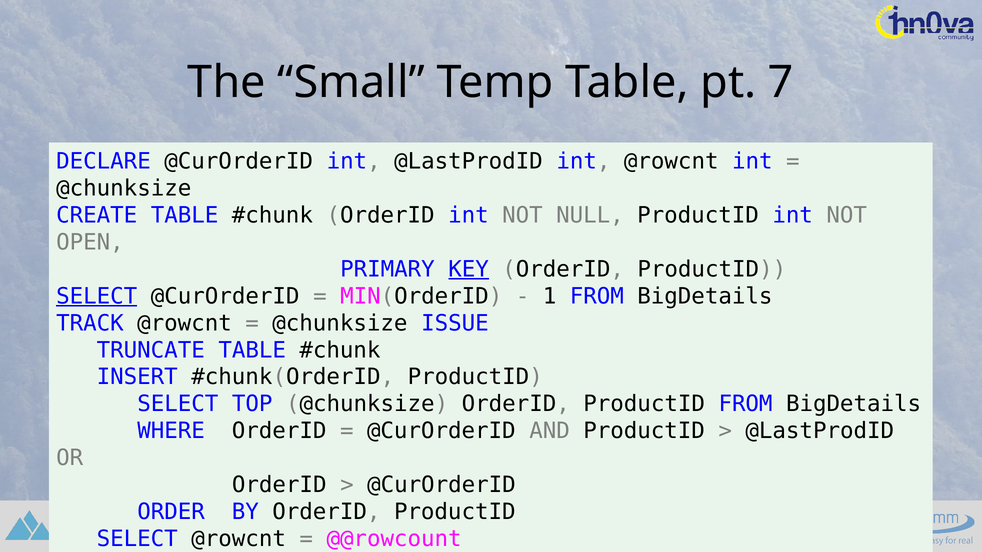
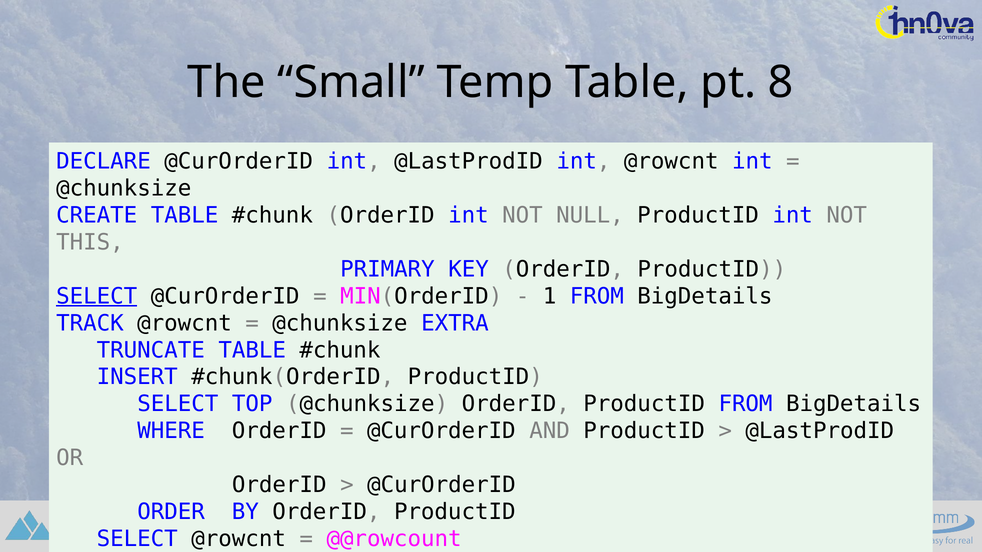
7: 7 -> 8
OPEN: OPEN -> THIS
KEY underline: present -> none
ISSUE: ISSUE -> EXTRA
